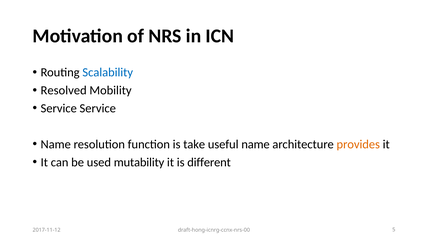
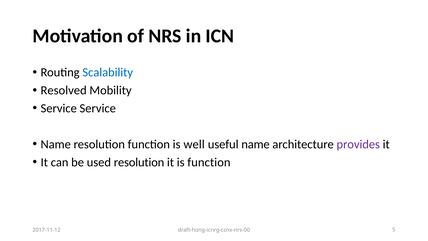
take: take -> well
provides colour: orange -> purple
used mutability: mutability -> resolution
is different: different -> function
